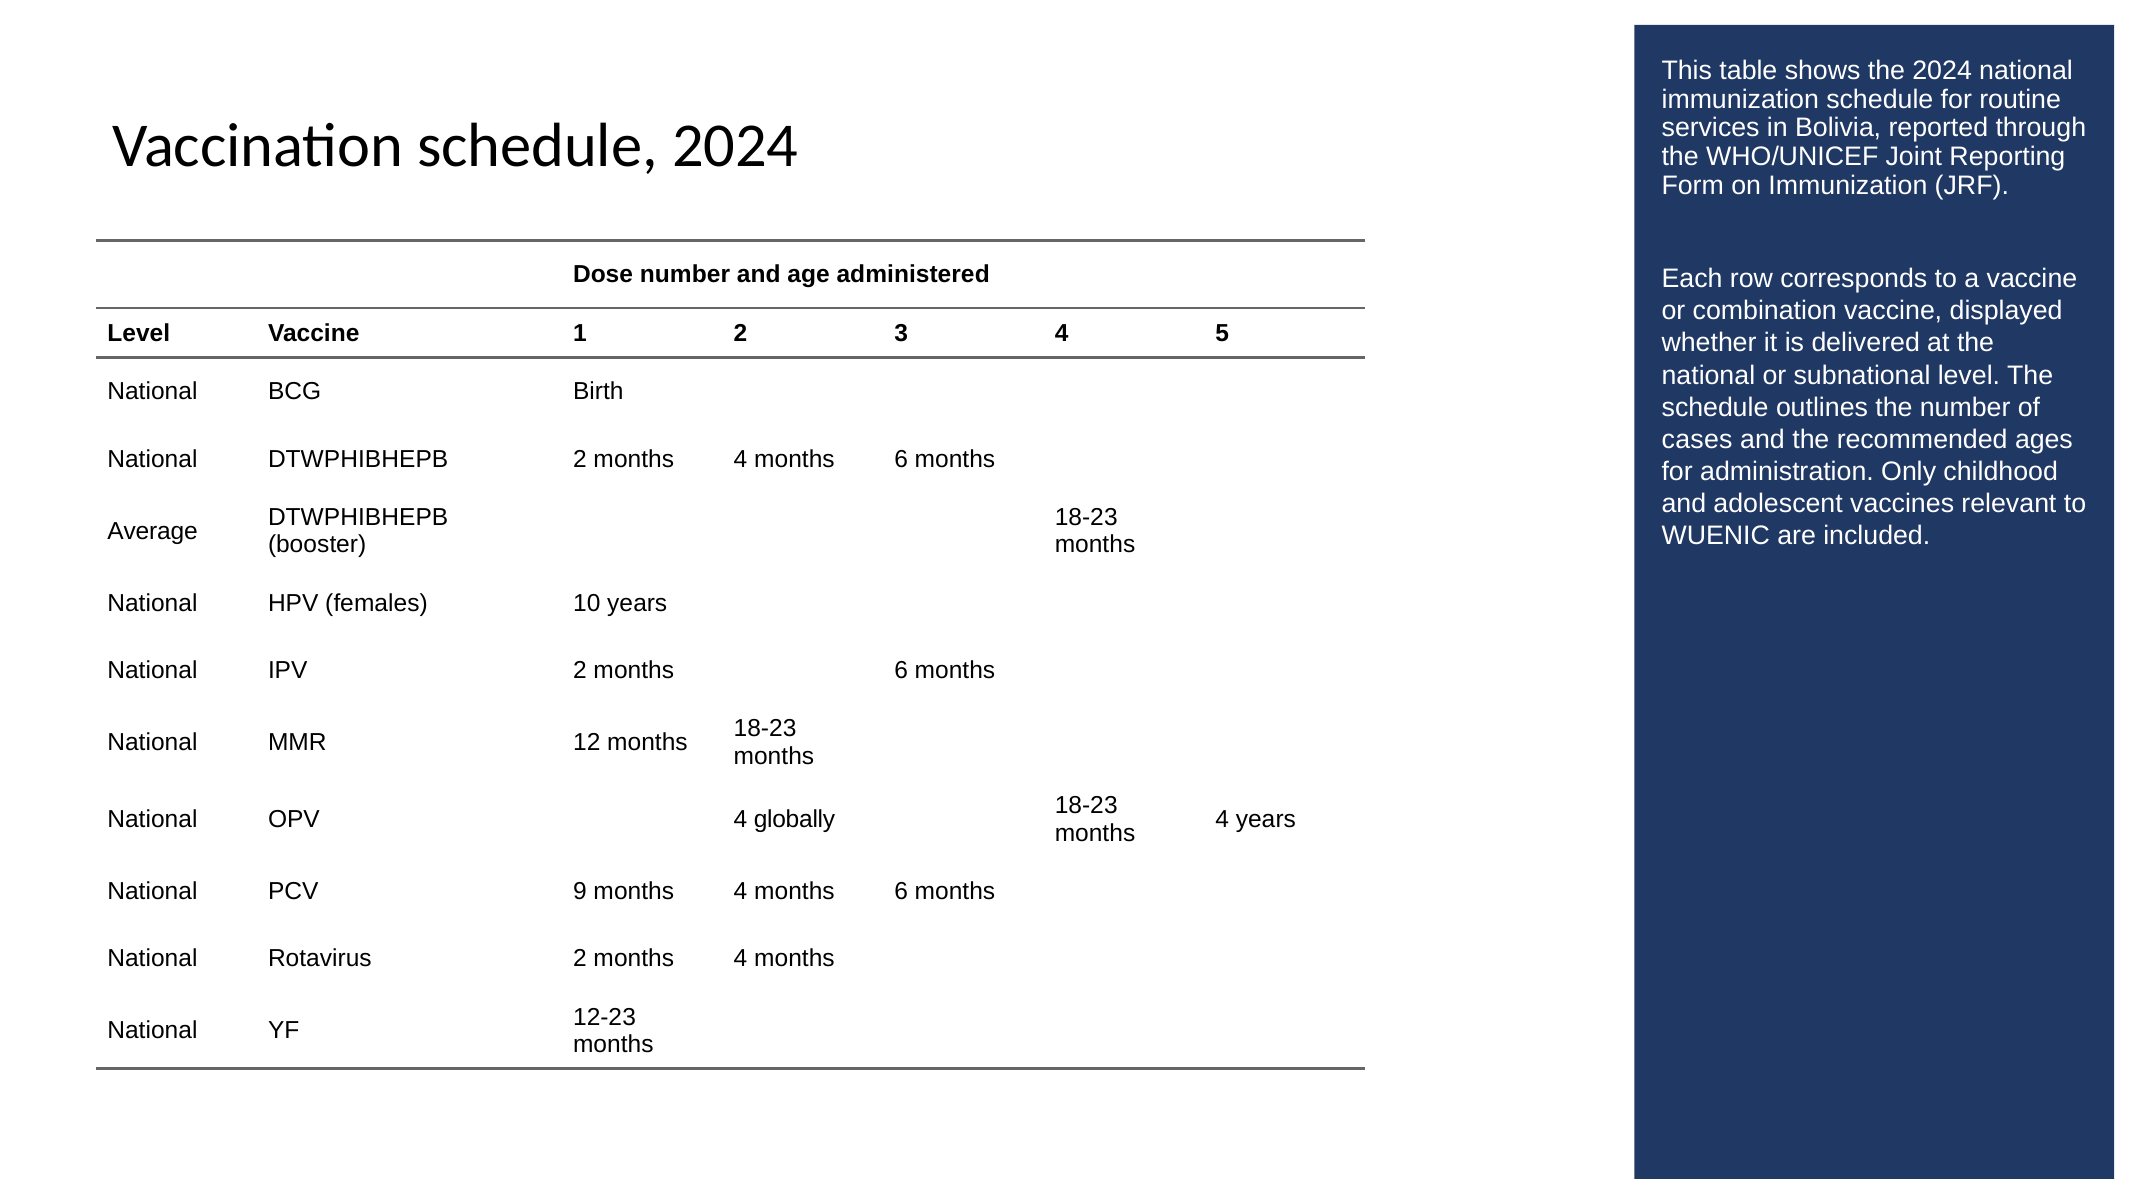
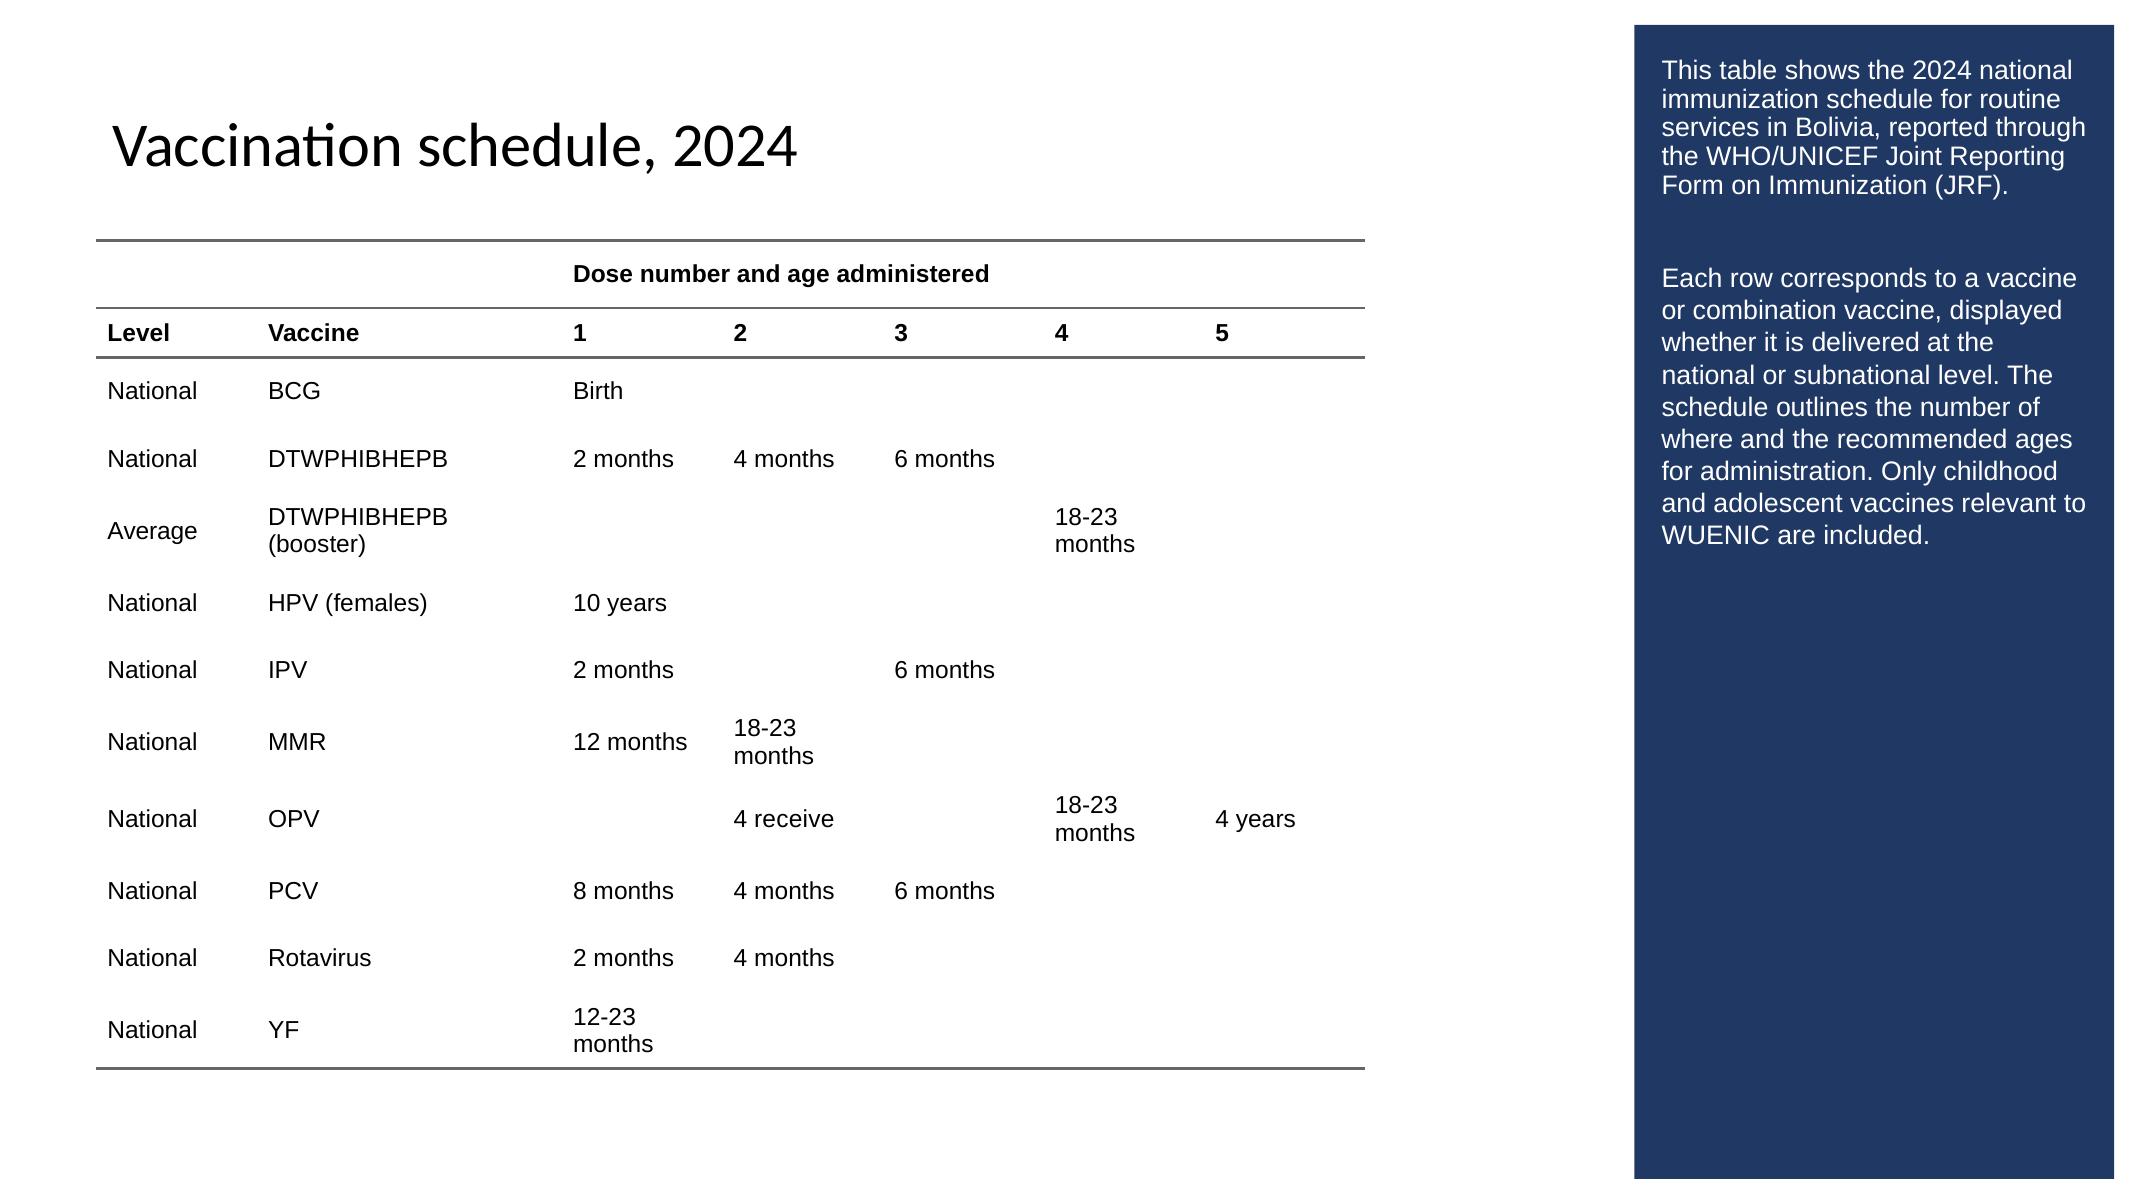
cases: cases -> where
globally: globally -> receive
9: 9 -> 8
